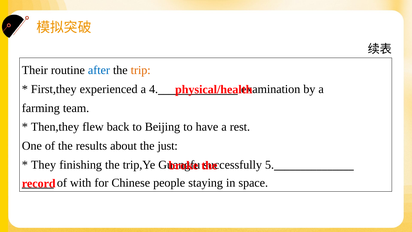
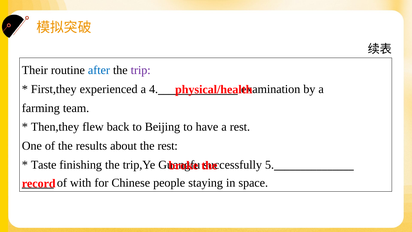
trip colour: orange -> purple
the just: just -> rest
They: They -> Taste
